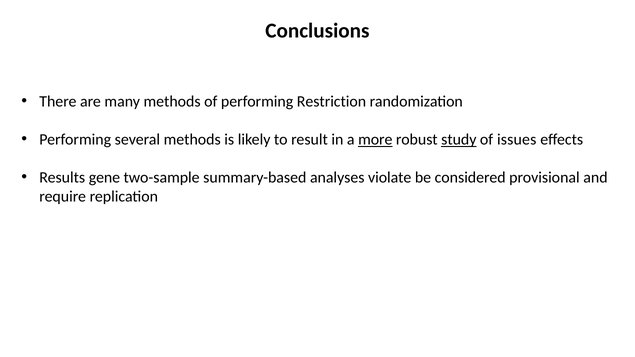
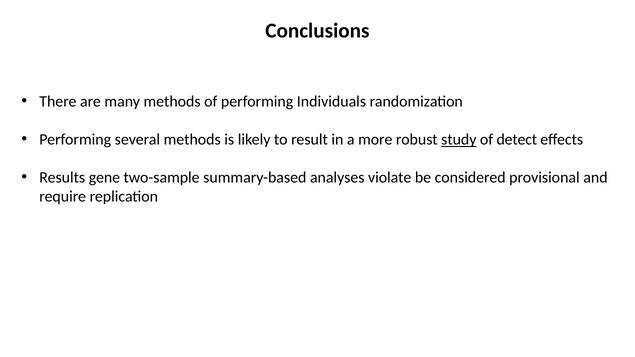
Restriction: Restriction -> Individuals
more underline: present -> none
issues: issues -> detect
